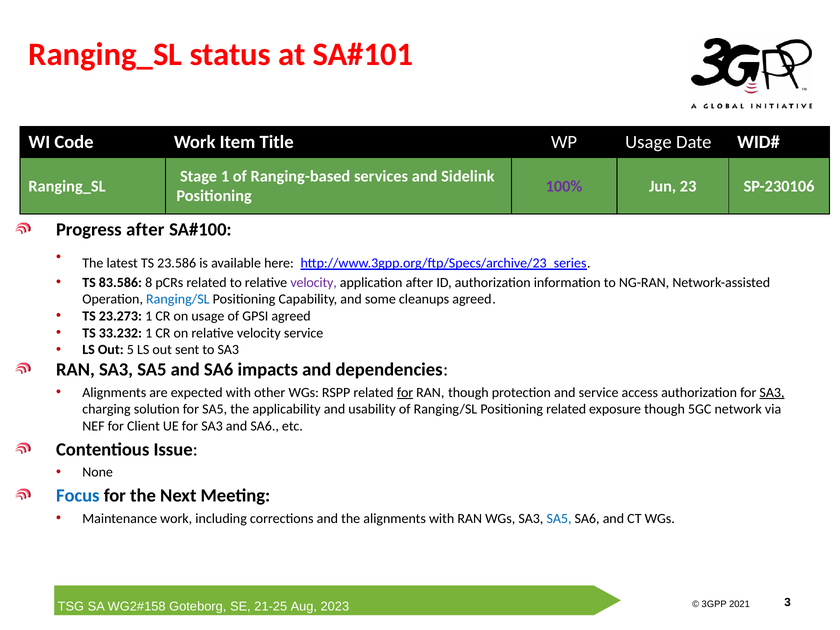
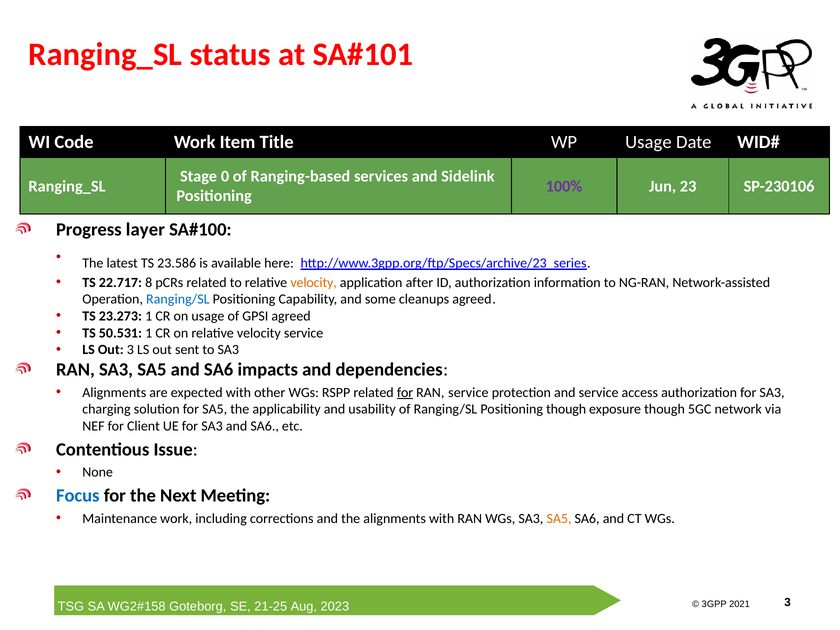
Stage 1: 1 -> 0
Progress after: after -> layer
83.586: 83.586 -> 22.717
velocity at (314, 283) colour: purple -> orange
33.232: 33.232 -> 50.531
Out 5: 5 -> 3
RAN though: though -> service
SA3 at (772, 392) underline: present -> none
Positioning related: related -> though
SA5 at (559, 518) colour: blue -> orange
